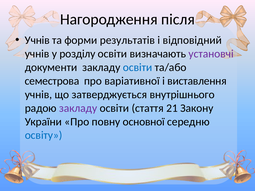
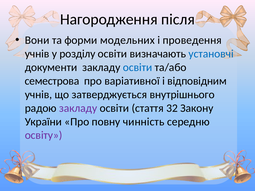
Учнів at (37, 40): Учнів -> Вони
результатів: результатів -> модельних
відповідний: відповідний -> проведення
установчі colour: purple -> blue
виставлення: виставлення -> відповідним
21: 21 -> 32
основної: основної -> чинність
освіту colour: blue -> purple
